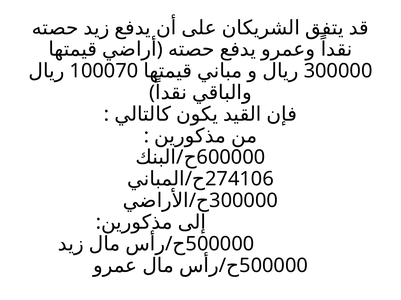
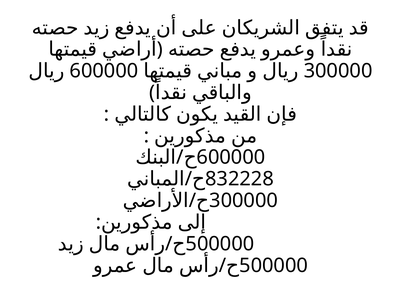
100070 at (104, 71): 100070 -> 600000
274106: 274106 -> 832228
